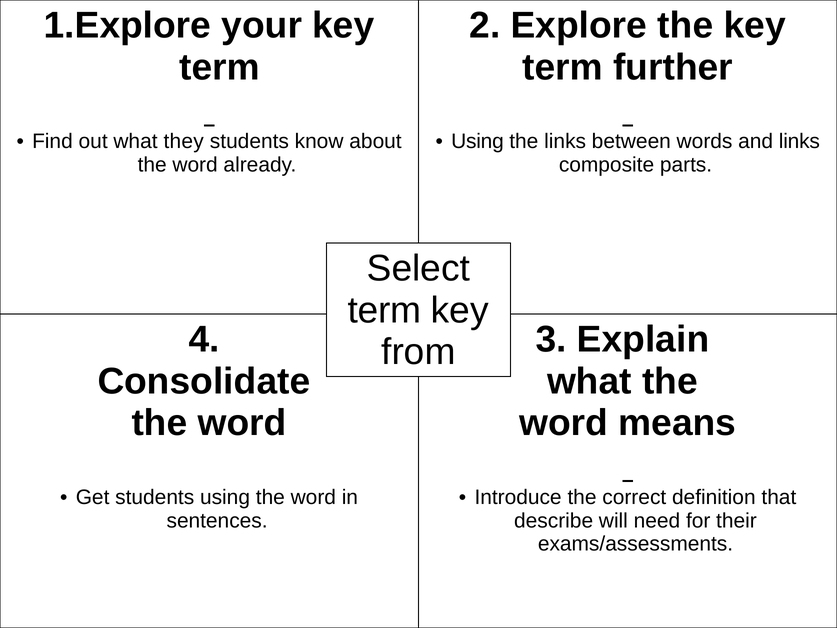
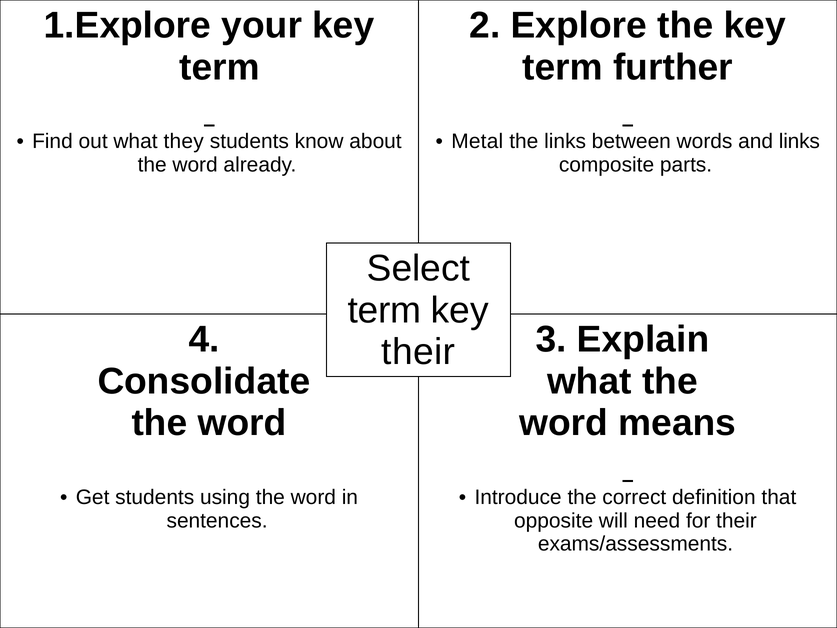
Using at (477, 141): Using -> Metal
from at (418, 352): from -> their
describe: describe -> opposite
